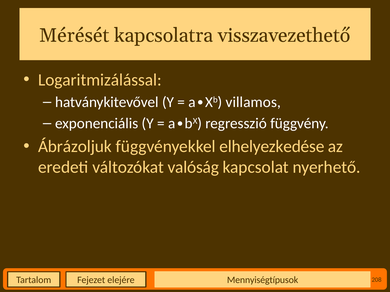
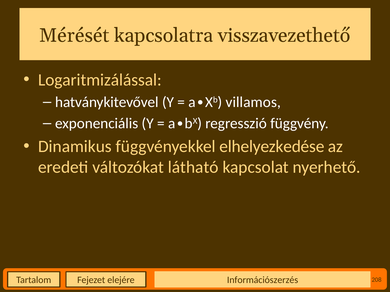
Ábrázoljuk: Ábrázoljuk -> Dinamikus
valóság: valóság -> látható
Mennyiségtípusok: Mennyiségtípusok -> Információszerzés
